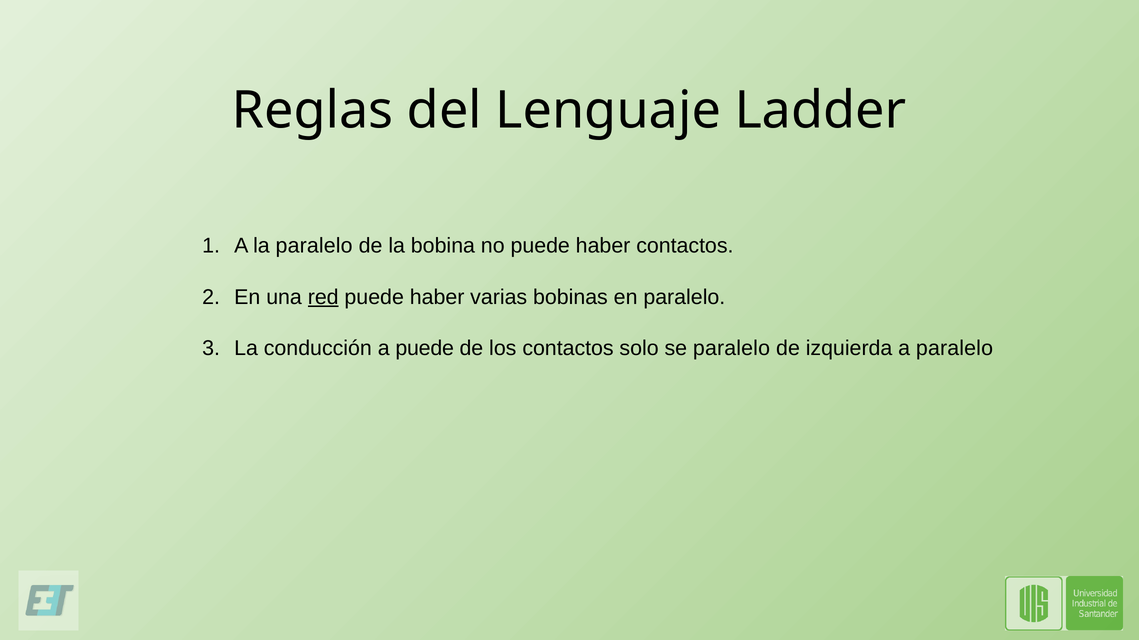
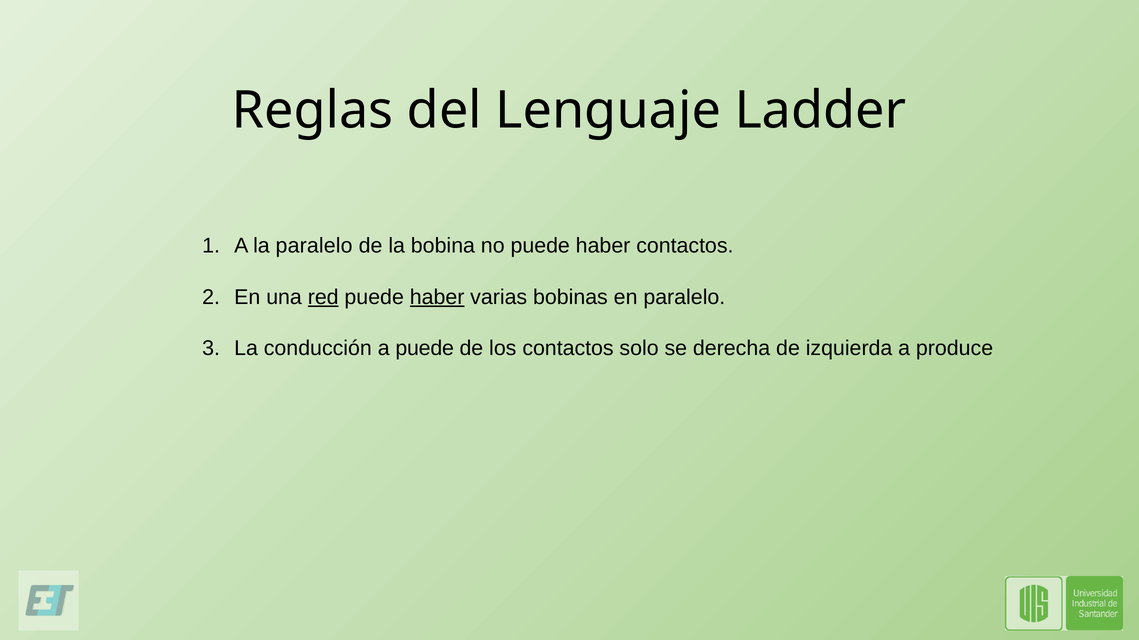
haber at (437, 297) underline: none -> present
se paralelo: paralelo -> derecha
a paralelo: paralelo -> produce
